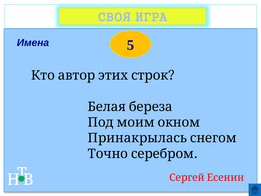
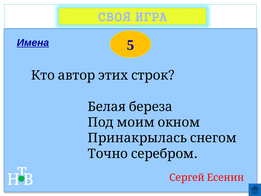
Имена underline: none -> present
